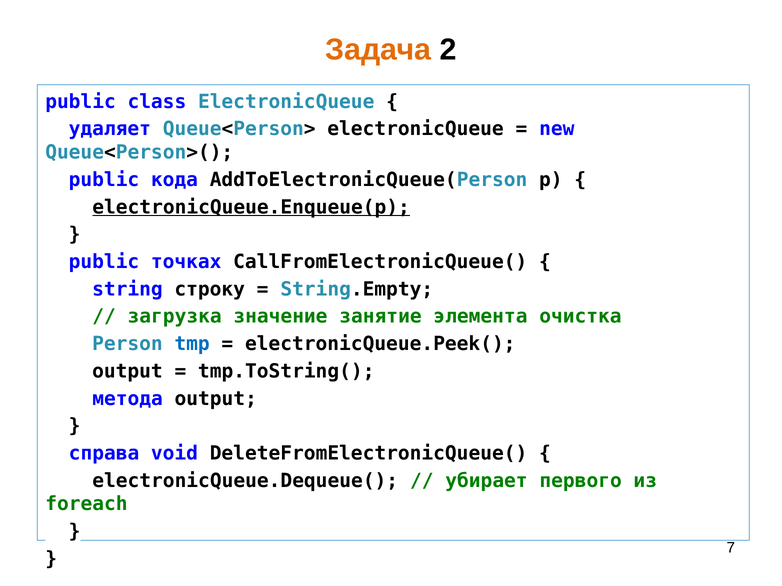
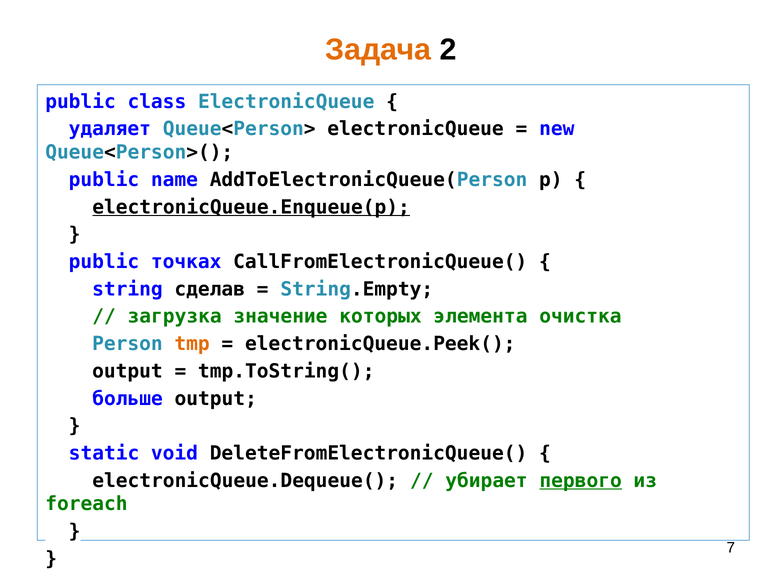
кода: кода -> name
строку: строку -> сделав
занятие: занятие -> которых
tmp colour: blue -> orange
метода: метода -> больше
справа: справа -> static
первого underline: none -> present
